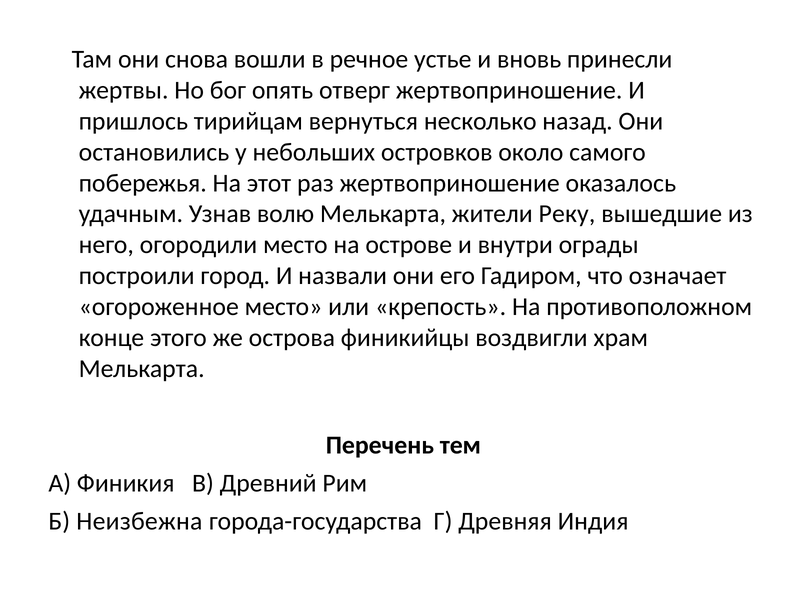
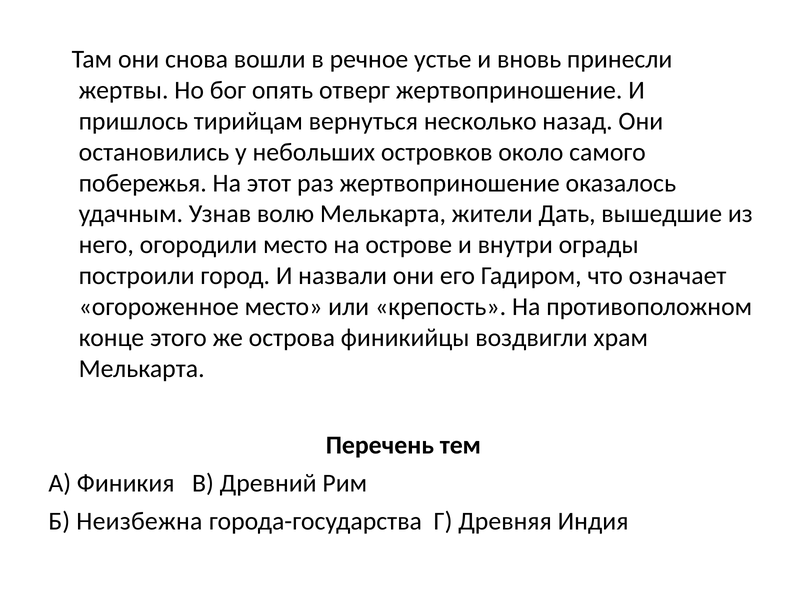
Реку: Реку -> Дать
